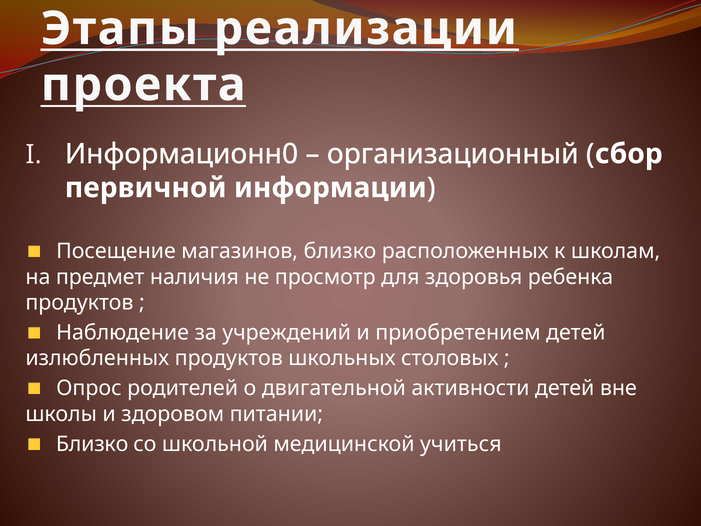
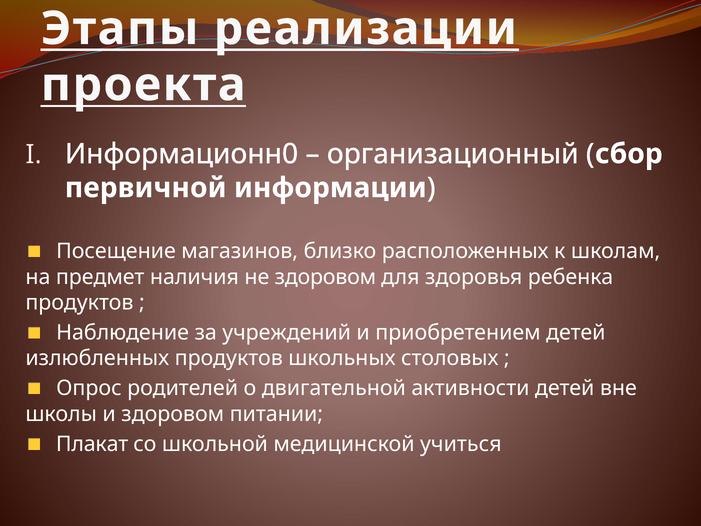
не просмотр: просмотр -> здоровом
Близко at (92, 444): Близко -> Плакат
